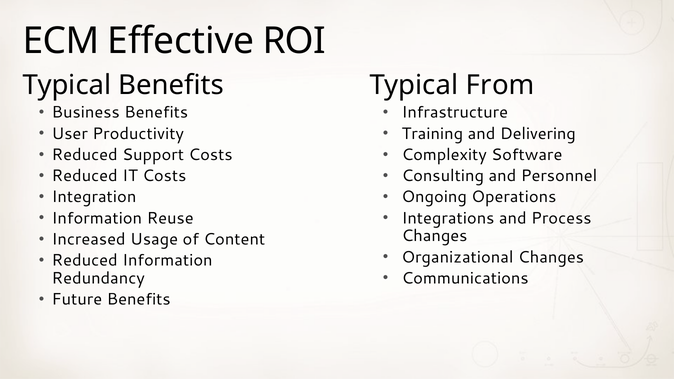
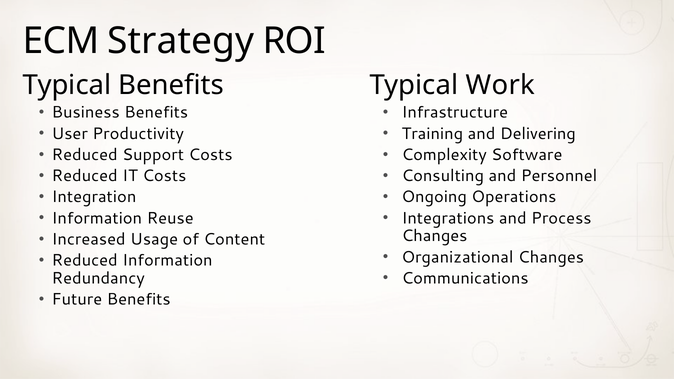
Effective: Effective -> Strategy
From: From -> Work
